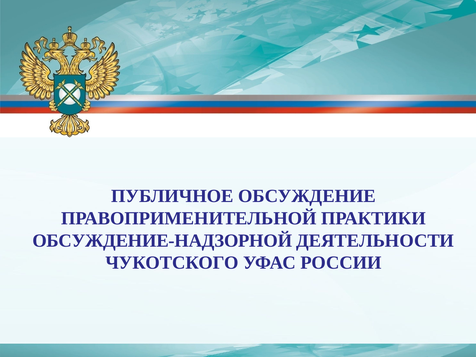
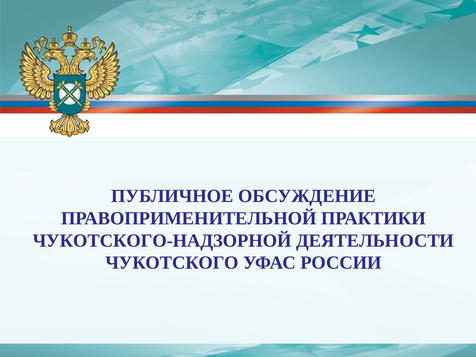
ОБСУЖДЕНИЕ-НАДЗОРНОЙ: ОБСУЖДЕНИЕ-НАДЗОРНОЙ -> ЧУКОТСКОГО-НАДЗОРНОЙ
